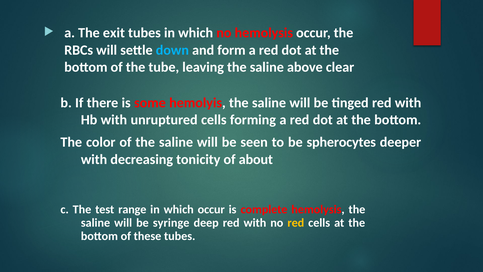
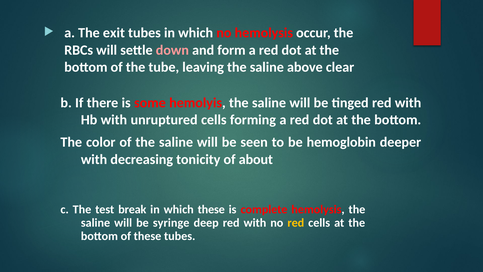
down colour: light blue -> pink
spherocytes: spherocytes -> hemoglobin
range: range -> break
which occur: occur -> these
